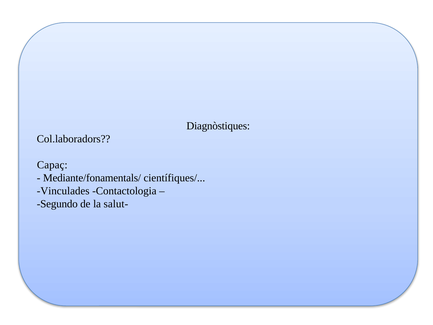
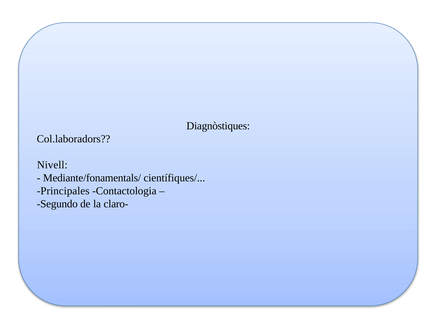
Capaç: Capaç -> Nivell
Vinculades: Vinculades -> Principales
salut-: salut- -> claro-
